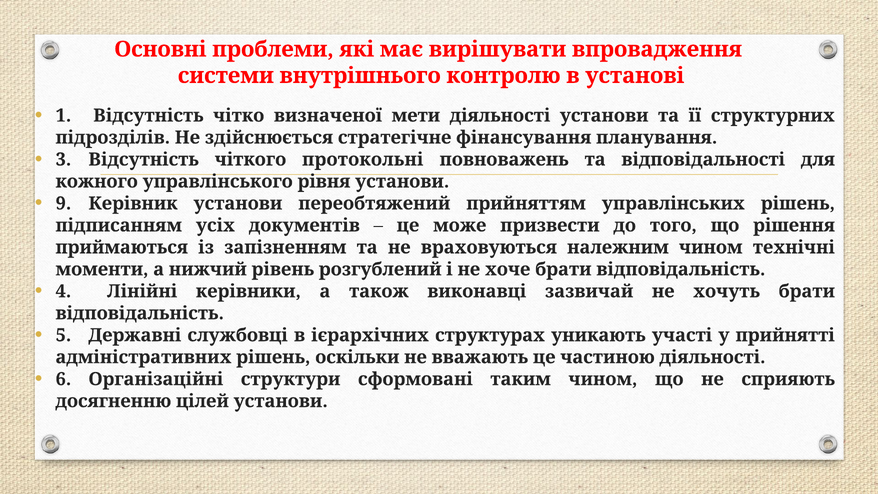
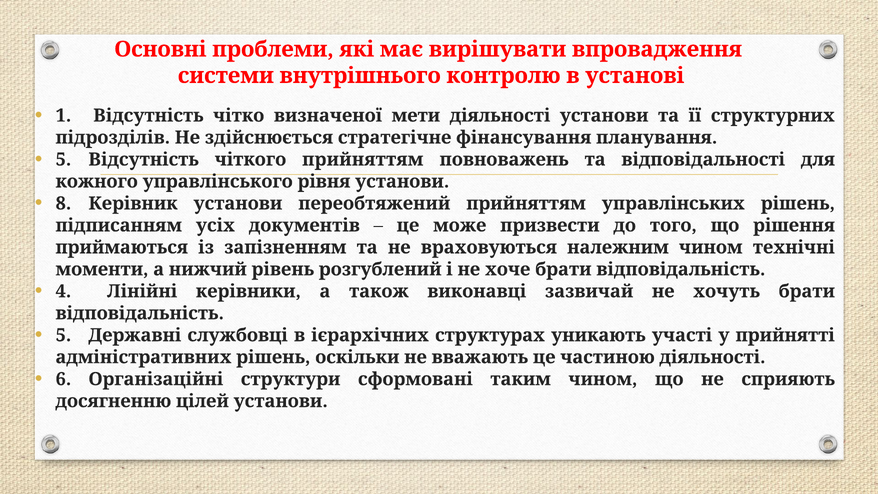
3 at (63, 159): 3 -> 5
чіткого протокольні: протокольні -> прийняттям
9: 9 -> 8
